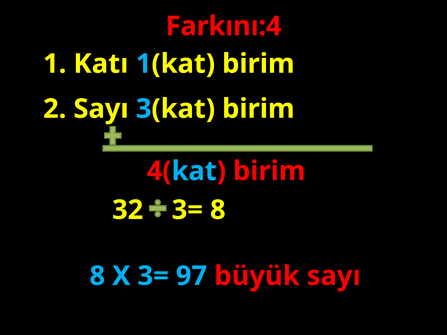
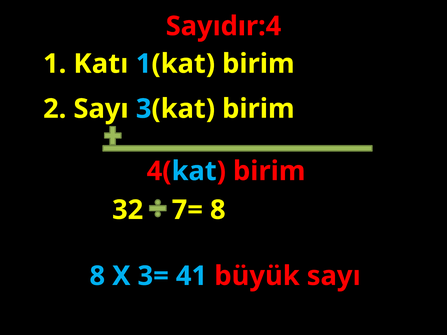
Farkını:4: Farkını:4 -> Sayıdır:4
32 3=: 3= -> 7=
97: 97 -> 41
